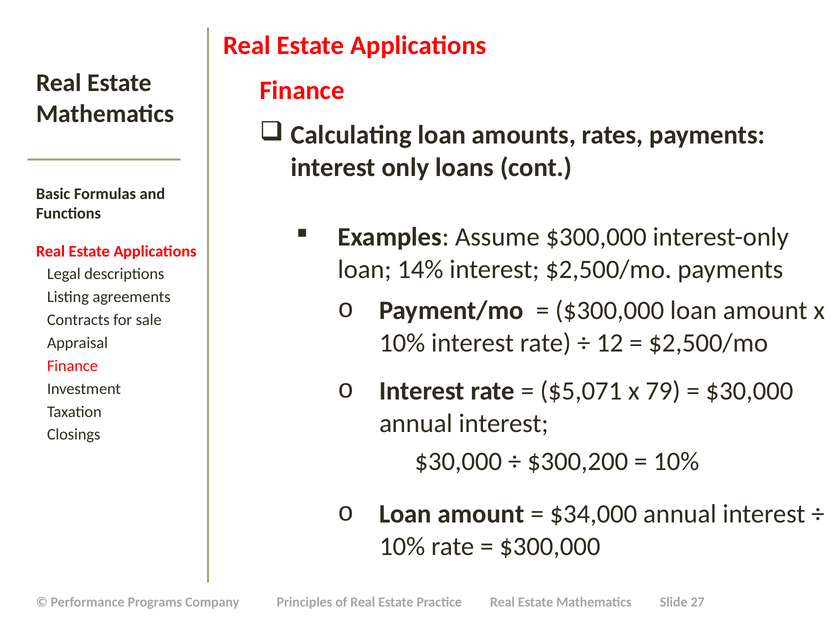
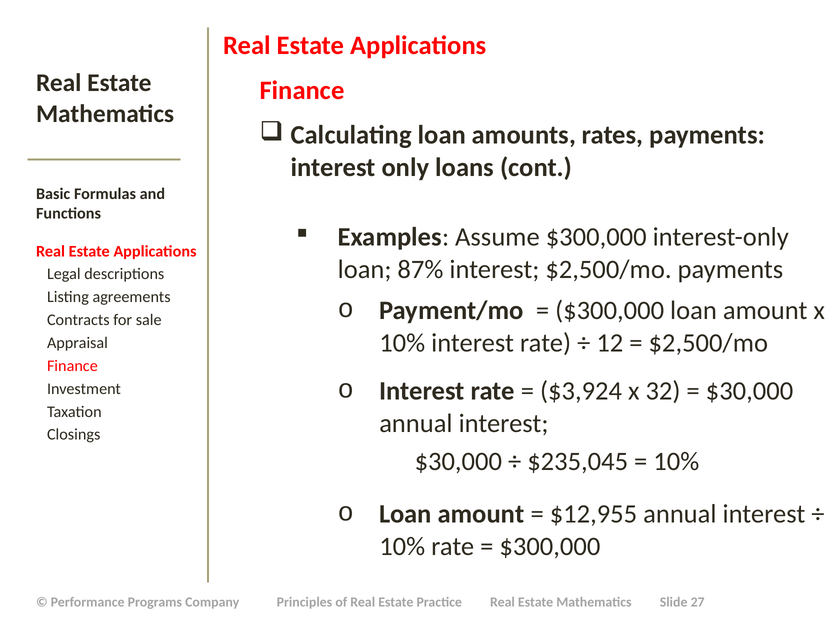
14%: 14% -> 87%
$5,071: $5,071 -> $3,924
79: 79 -> 32
$300,200: $300,200 -> $235,045
$34,000: $34,000 -> $12,955
